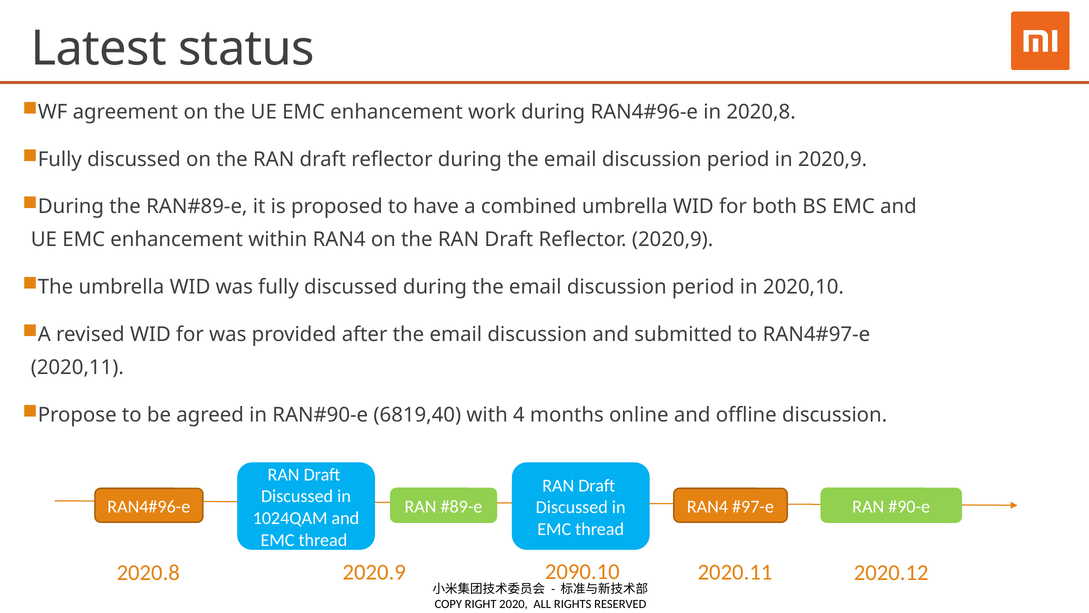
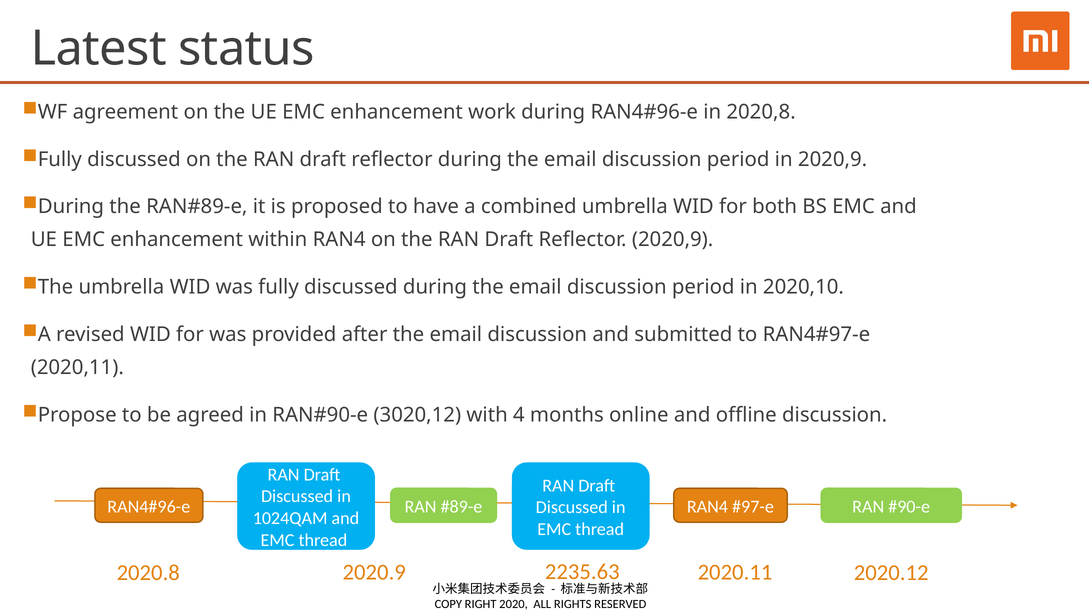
6819,40: 6819,40 -> 3020,12
2090.10: 2090.10 -> 2235.63
